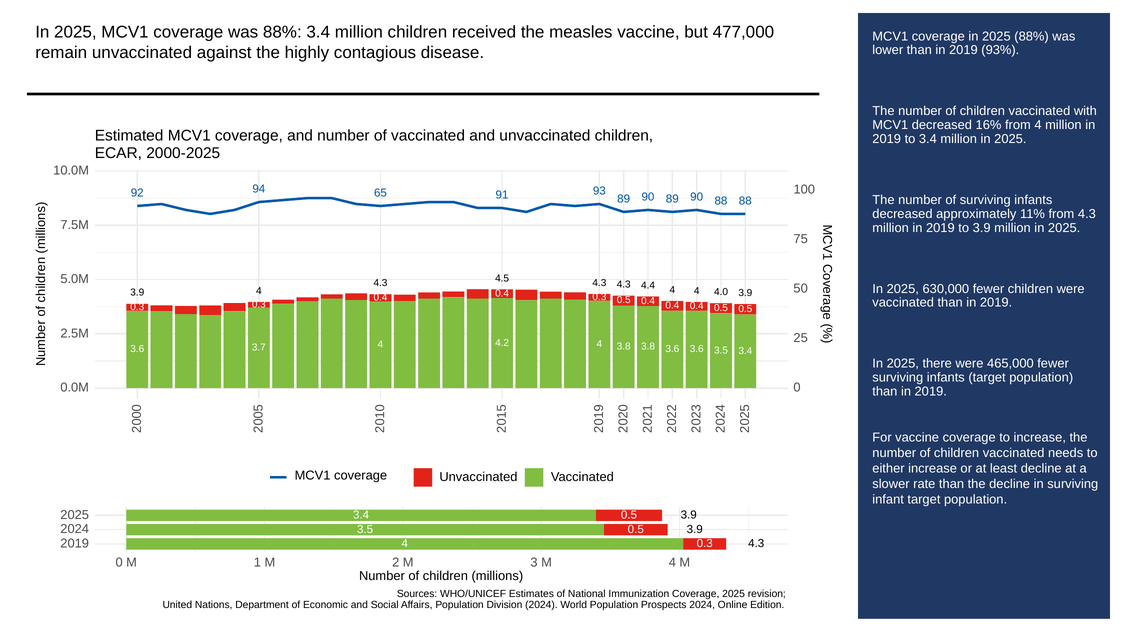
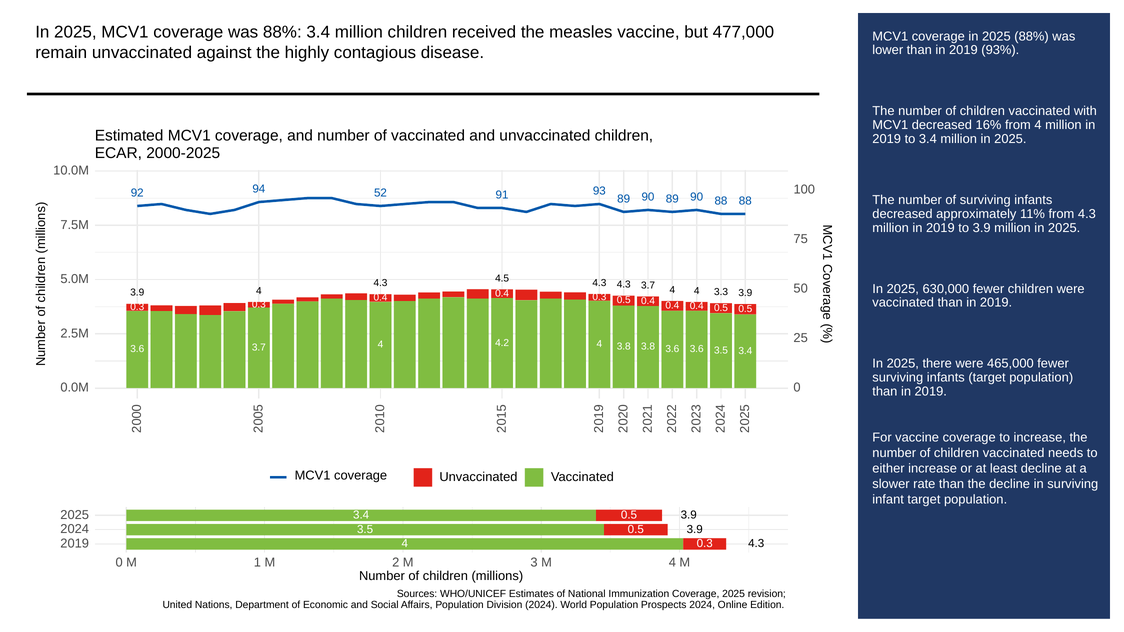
65: 65 -> 52
4.3 4.4: 4.4 -> 3.7
4.0: 4.0 -> 3.3
